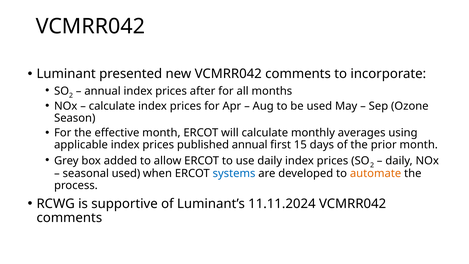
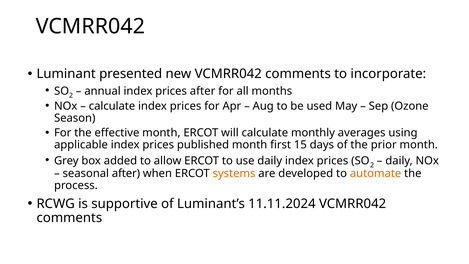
published annual: annual -> month
seasonal used: used -> after
systems colour: blue -> orange
